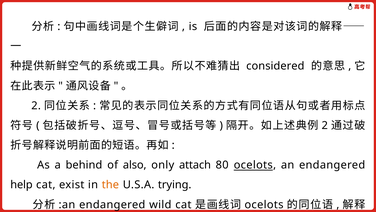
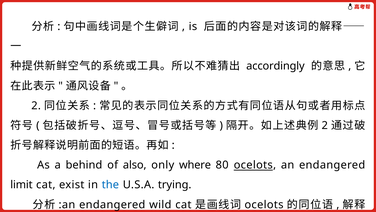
considered: considered -> accordingly
attach: attach -> where
help: help -> limit
the colour: orange -> blue
